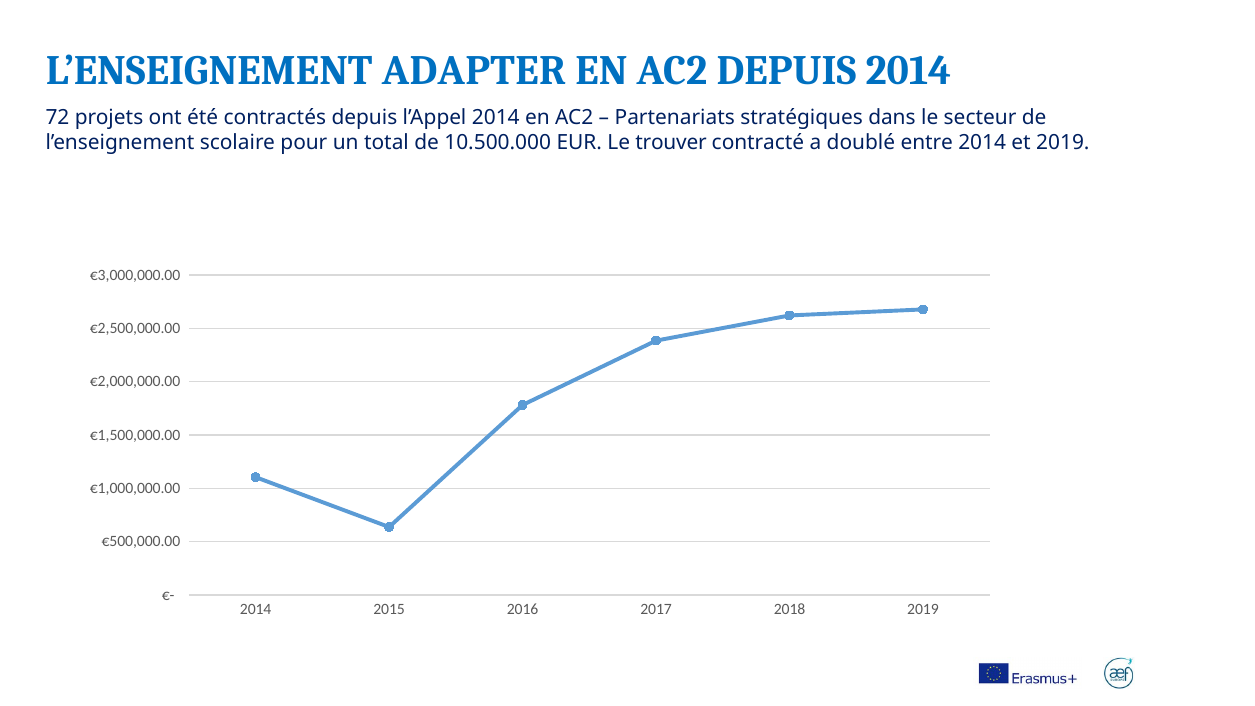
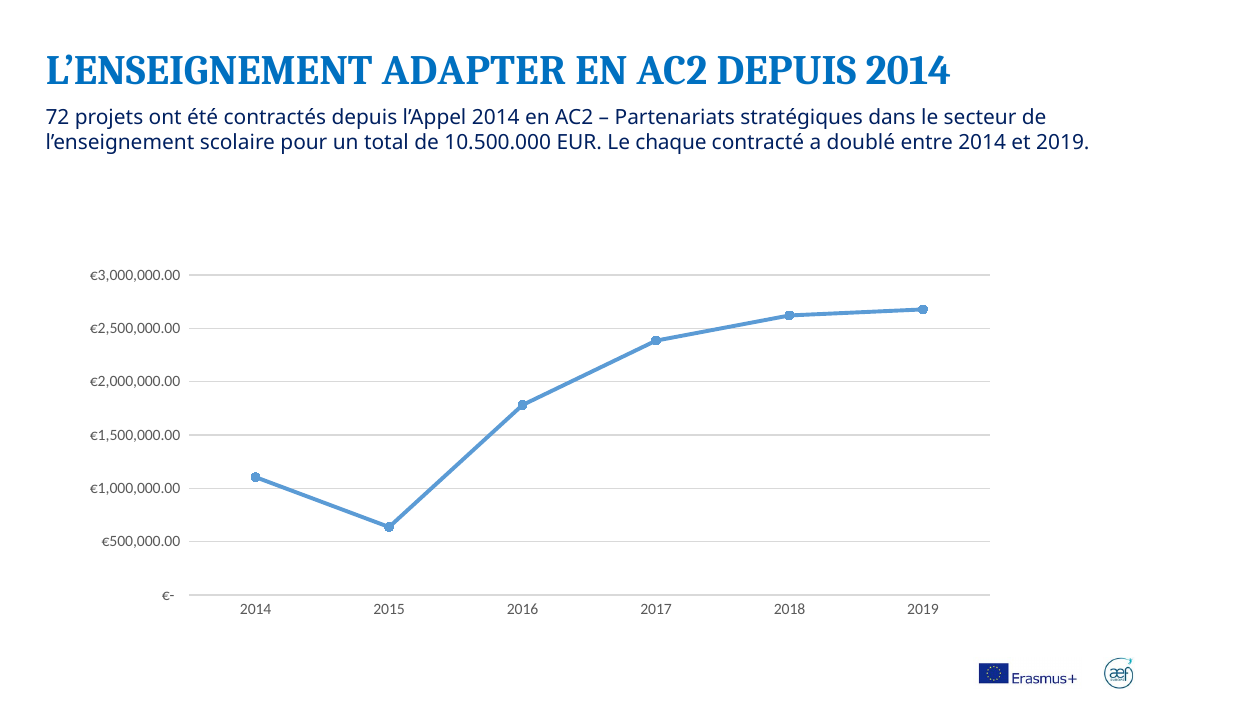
trouver: trouver -> chaque
